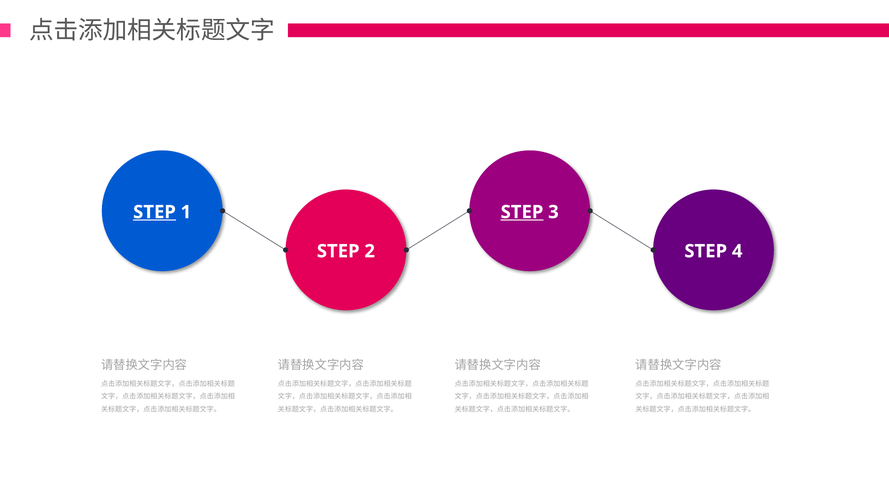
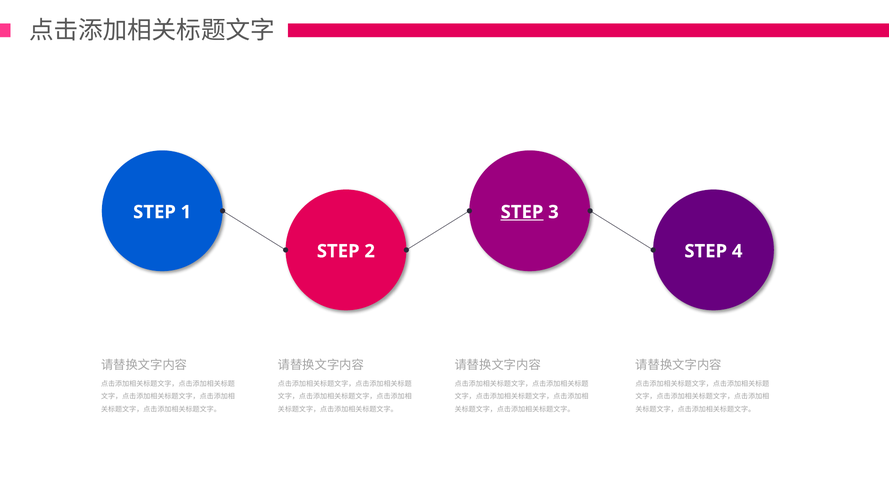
STEP at (154, 212) underline: present -> none
